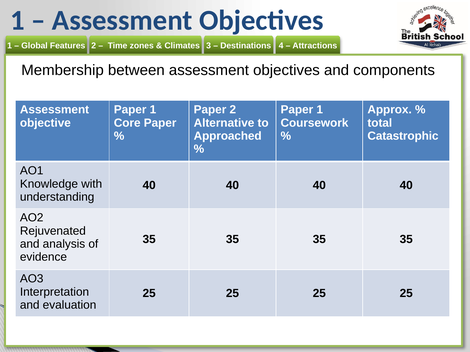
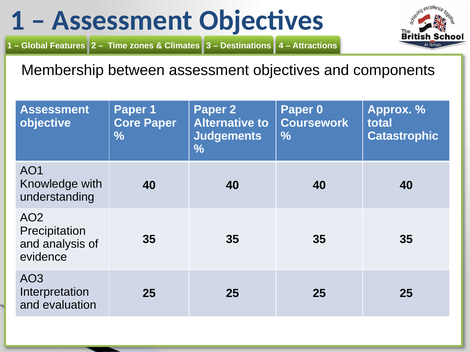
1 at (320, 110): 1 -> 0
Approached: Approached -> Judgements
Rejuvenated: Rejuvenated -> Precipitation
